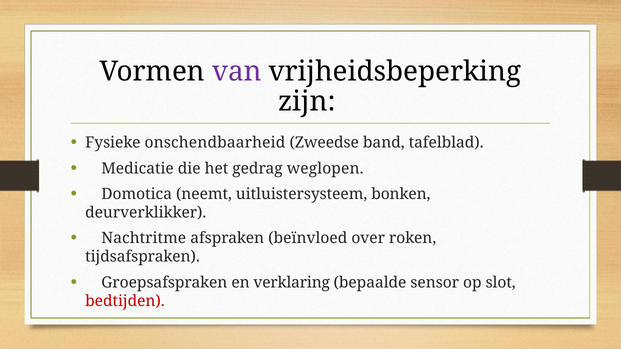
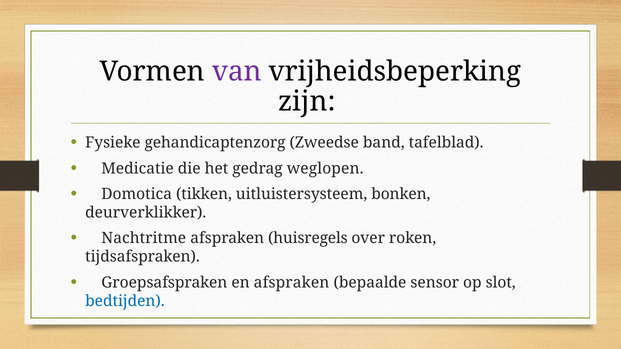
onschendbaarheid: onschendbaarheid -> gehandicaptenzorg
neemt: neemt -> tikken
beïnvloed: beïnvloed -> huisregels
en verklaring: verklaring -> afspraken
bedtijden colour: red -> blue
